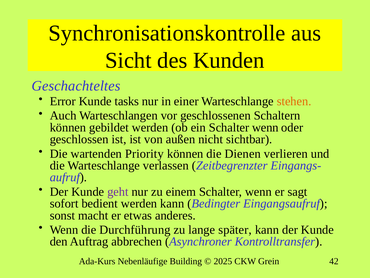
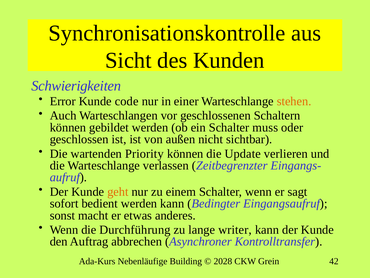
Geschachteltes: Geschachteltes -> Schwierigkeiten
tasks: tasks -> code
ein Schalter wenn: wenn -> muss
Dienen: Dienen -> Update
geht colour: purple -> orange
später: später -> writer
2025: 2025 -> 2028
